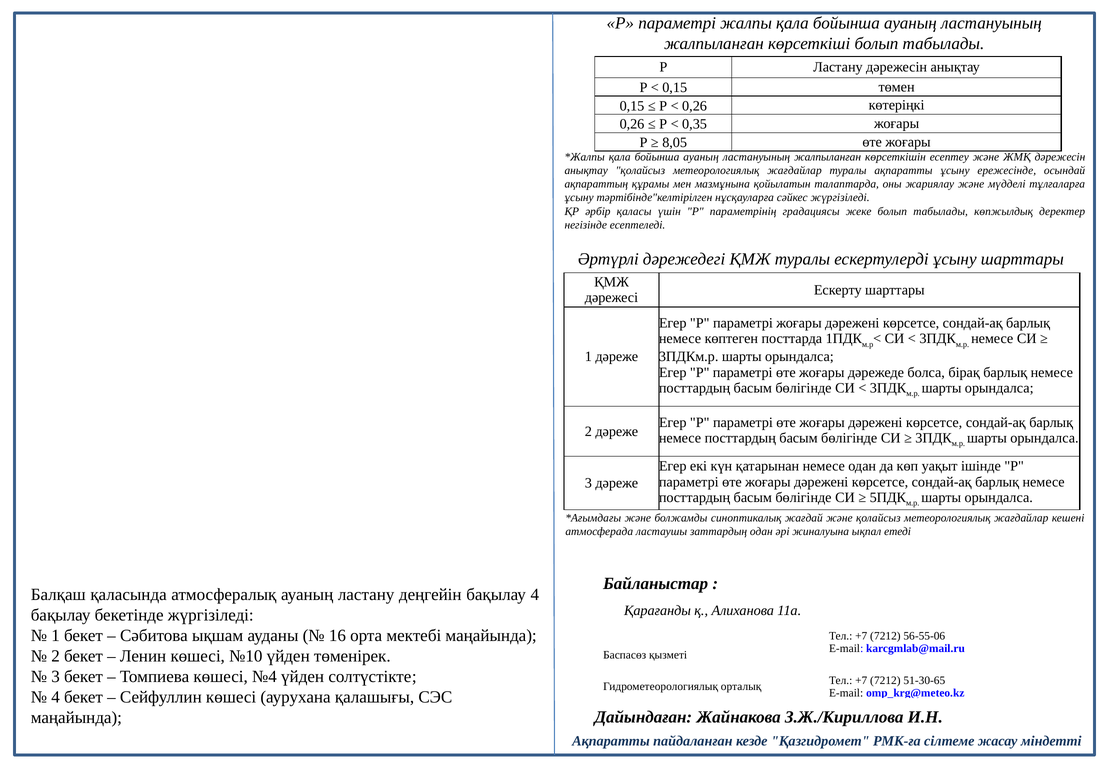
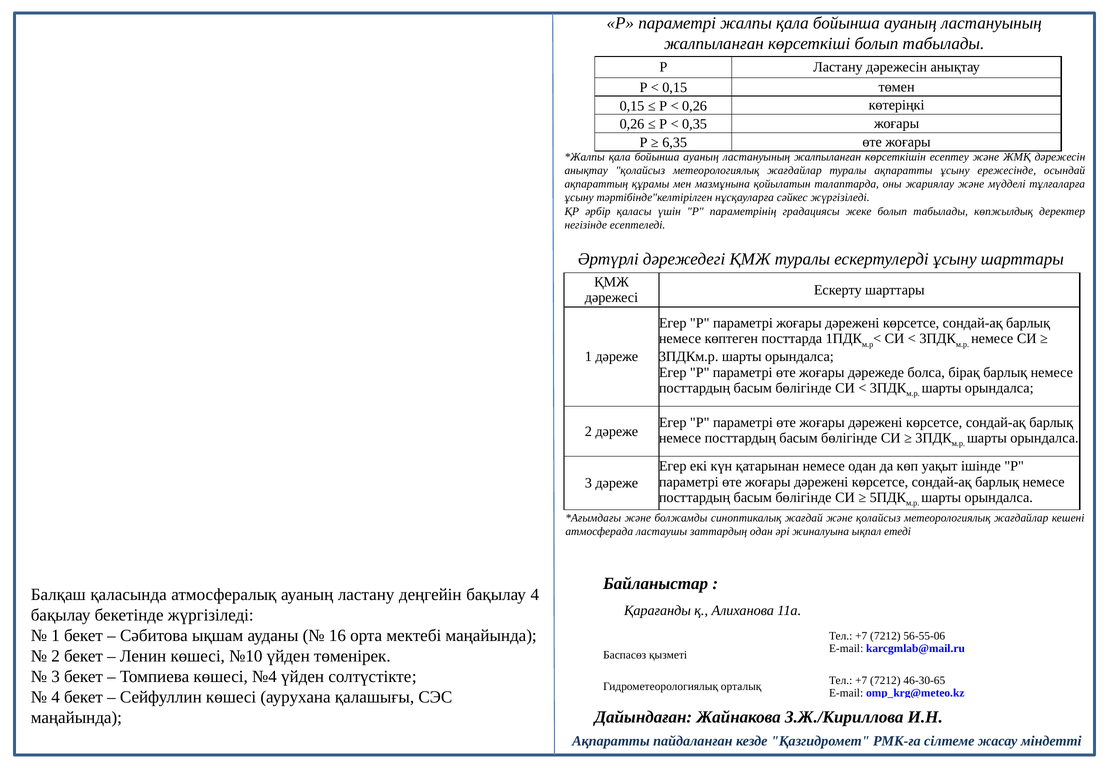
8,05: 8,05 -> 6,35
51-30-65: 51-30-65 -> 46-30-65
